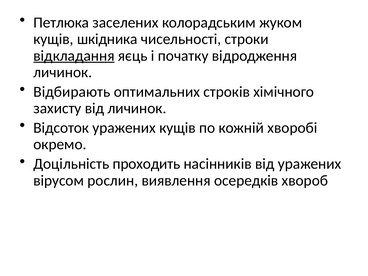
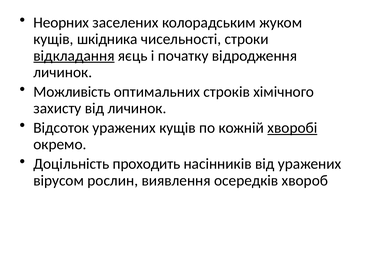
Петлюка: Петлюка -> Неорних
Відбирають: Відбирають -> Можливість
хворобі underline: none -> present
